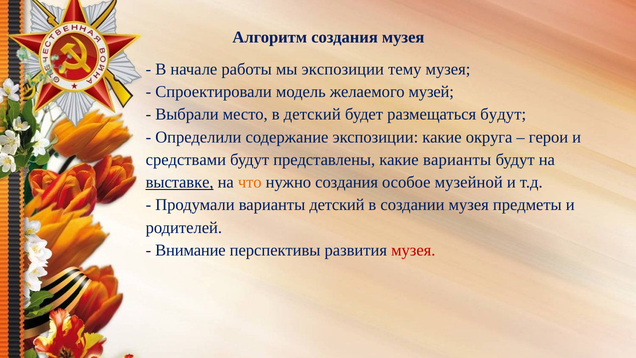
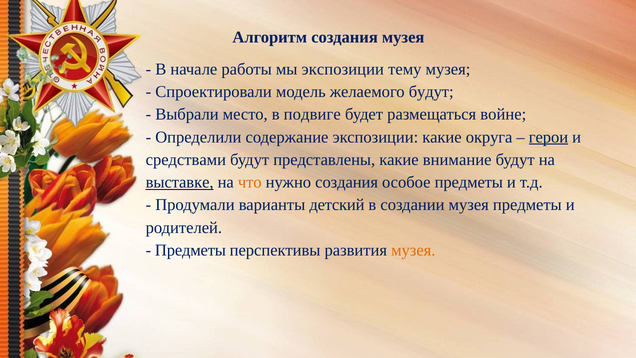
желаемого музей: музей -> будут
в детский: детский -> подвиге
размещаться будут: будут -> войне
герои underline: none -> present
какие варианты: варианты -> внимание
особое музейной: музейной -> предметы
Внимание at (190, 250): Внимание -> Предметы
музея at (413, 250) colour: red -> orange
